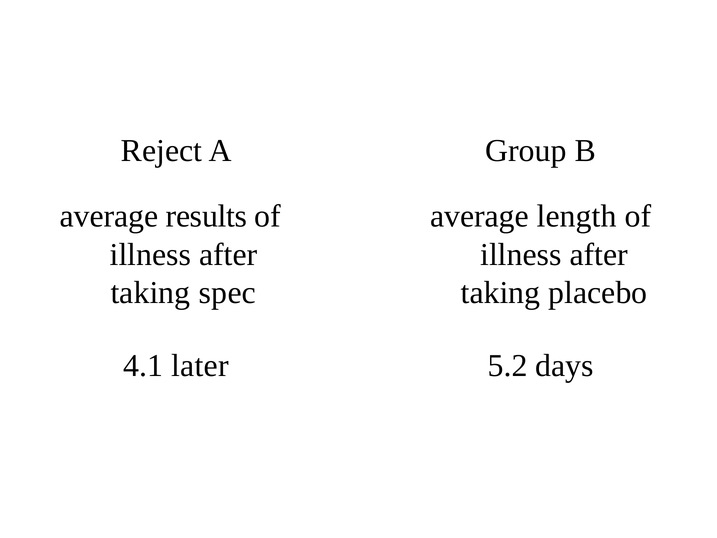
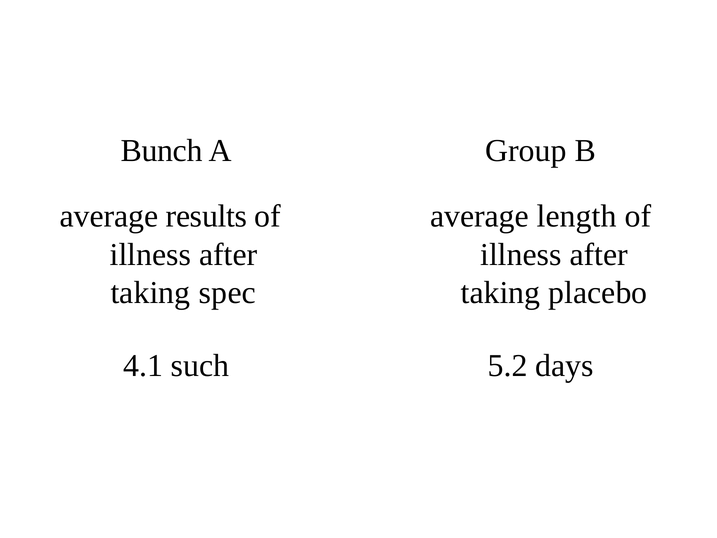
Reject: Reject -> Bunch
later: later -> such
